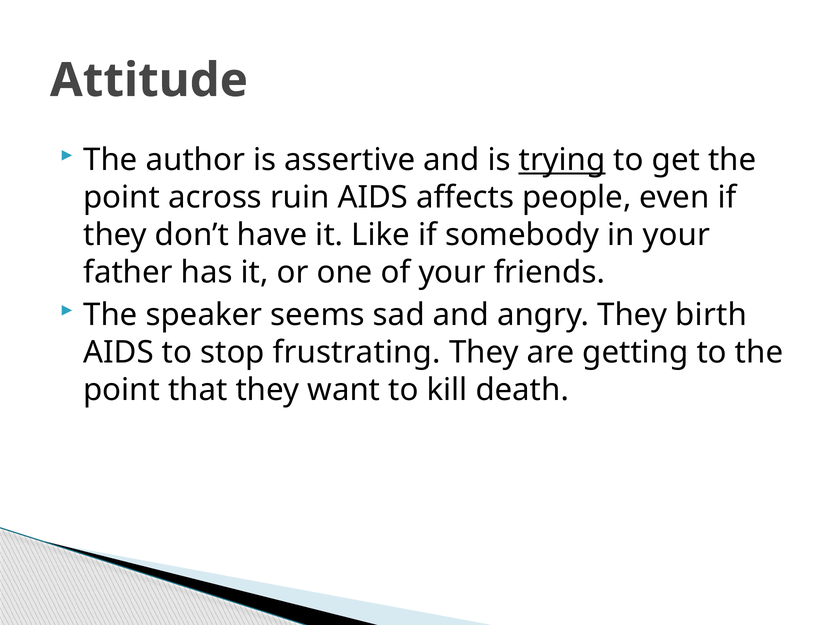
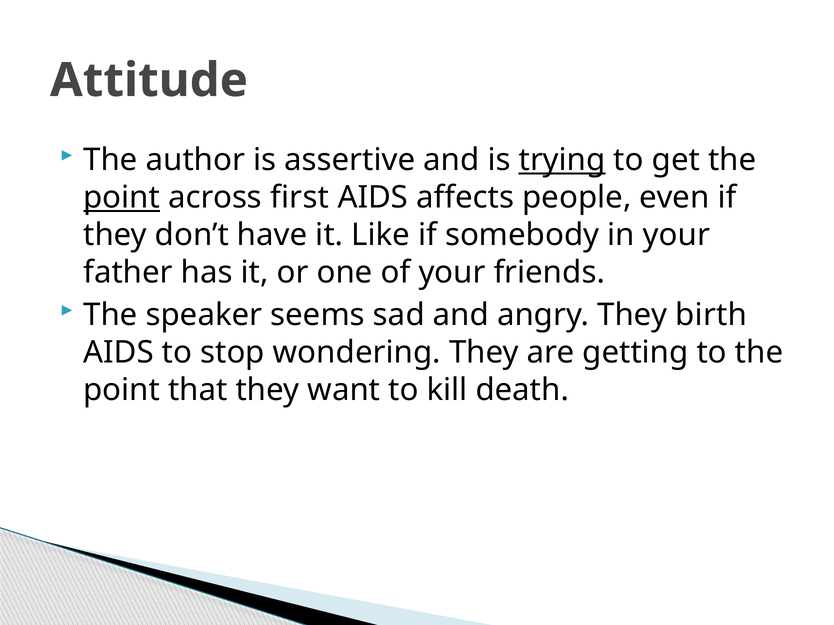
point at (122, 198) underline: none -> present
ruin: ruin -> first
frustrating: frustrating -> wondering
